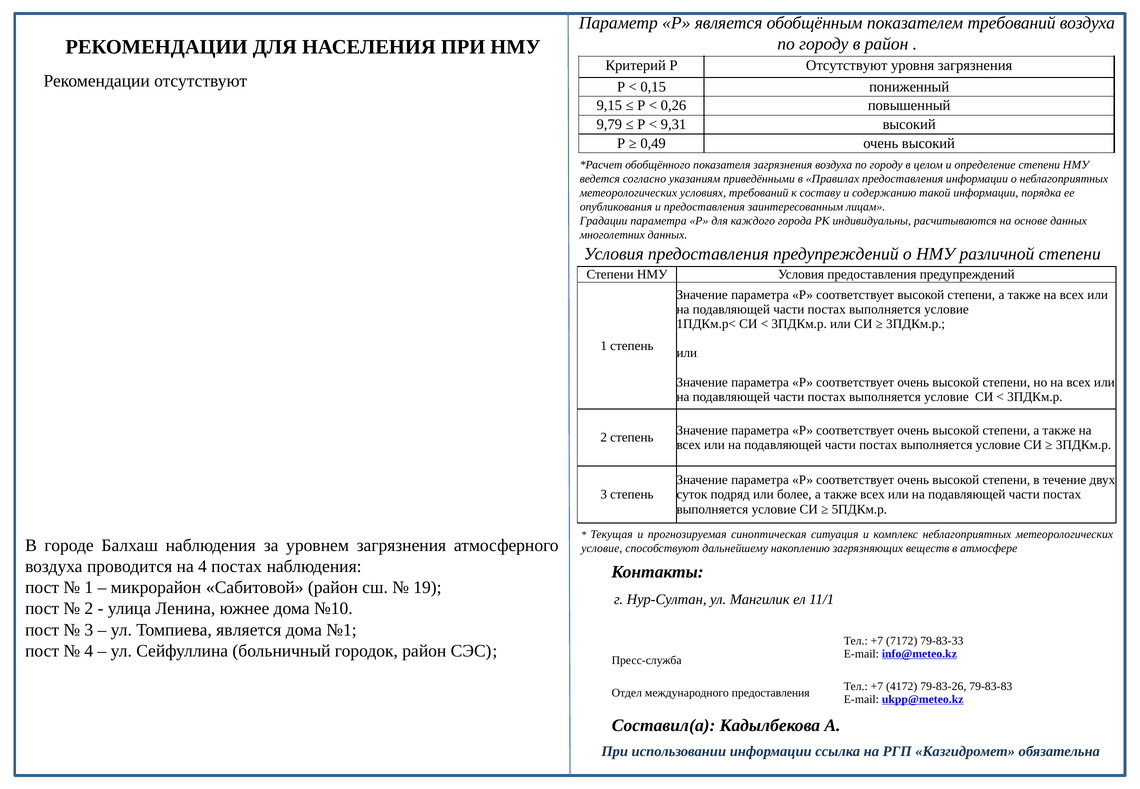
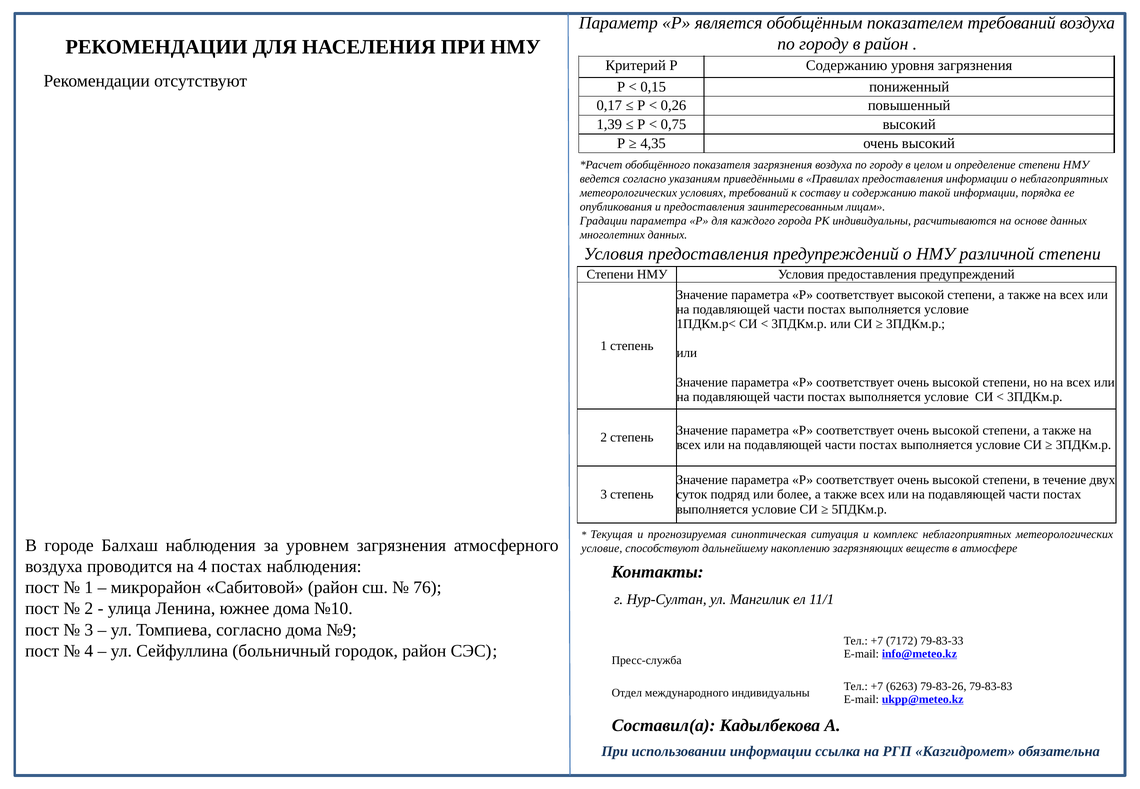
Р Отсутствуют: Отсутствуют -> Содержанию
9,15: 9,15 -> 0,17
9,79: 9,79 -> 1,39
9,31: 9,31 -> 0,75
0,49: 0,49 -> 4,35
19: 19 -> 76
Томпиева является: является -> согласно
№1: №1 -> №9
4172: 4172 -> 6263
международного предоставления: предоставления -> индивидуальны
